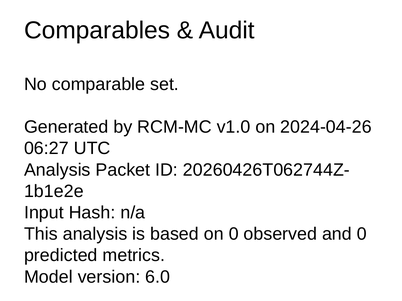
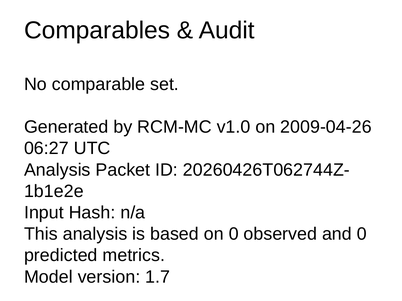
2024-04-26: 2024-04-26 -> 2009-04-26
6.0: 6.0 -> 1.7
